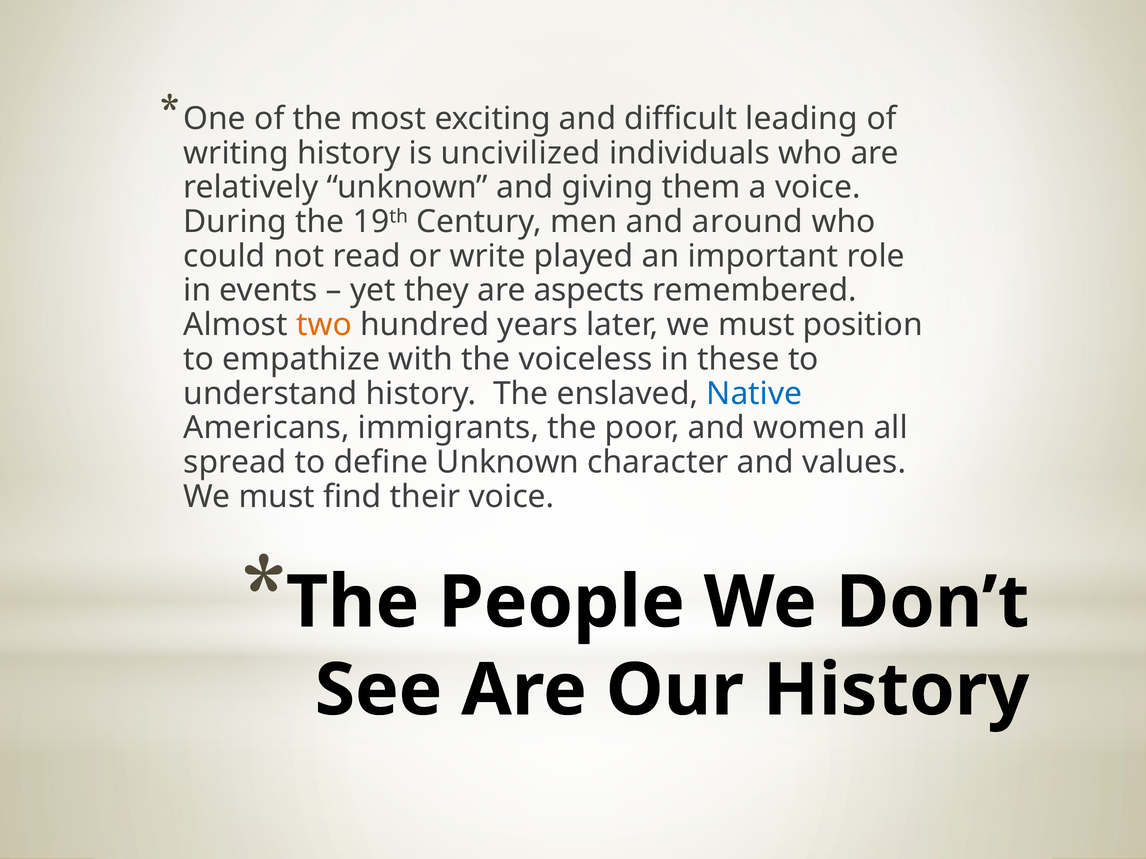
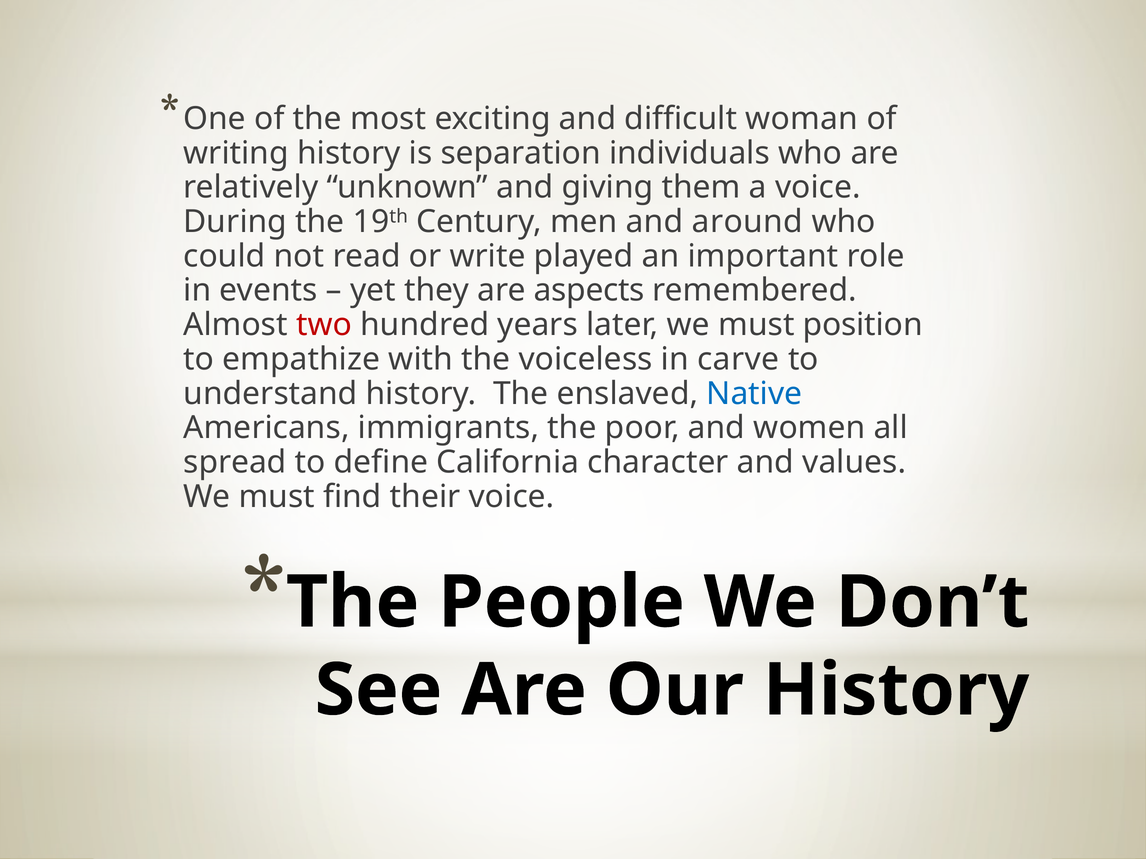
leading: leading -> woman
uncivilized: uncivilized -> separation
two colour: orange -> red
these: these -> carve
define Unknown: Unknown -> California
